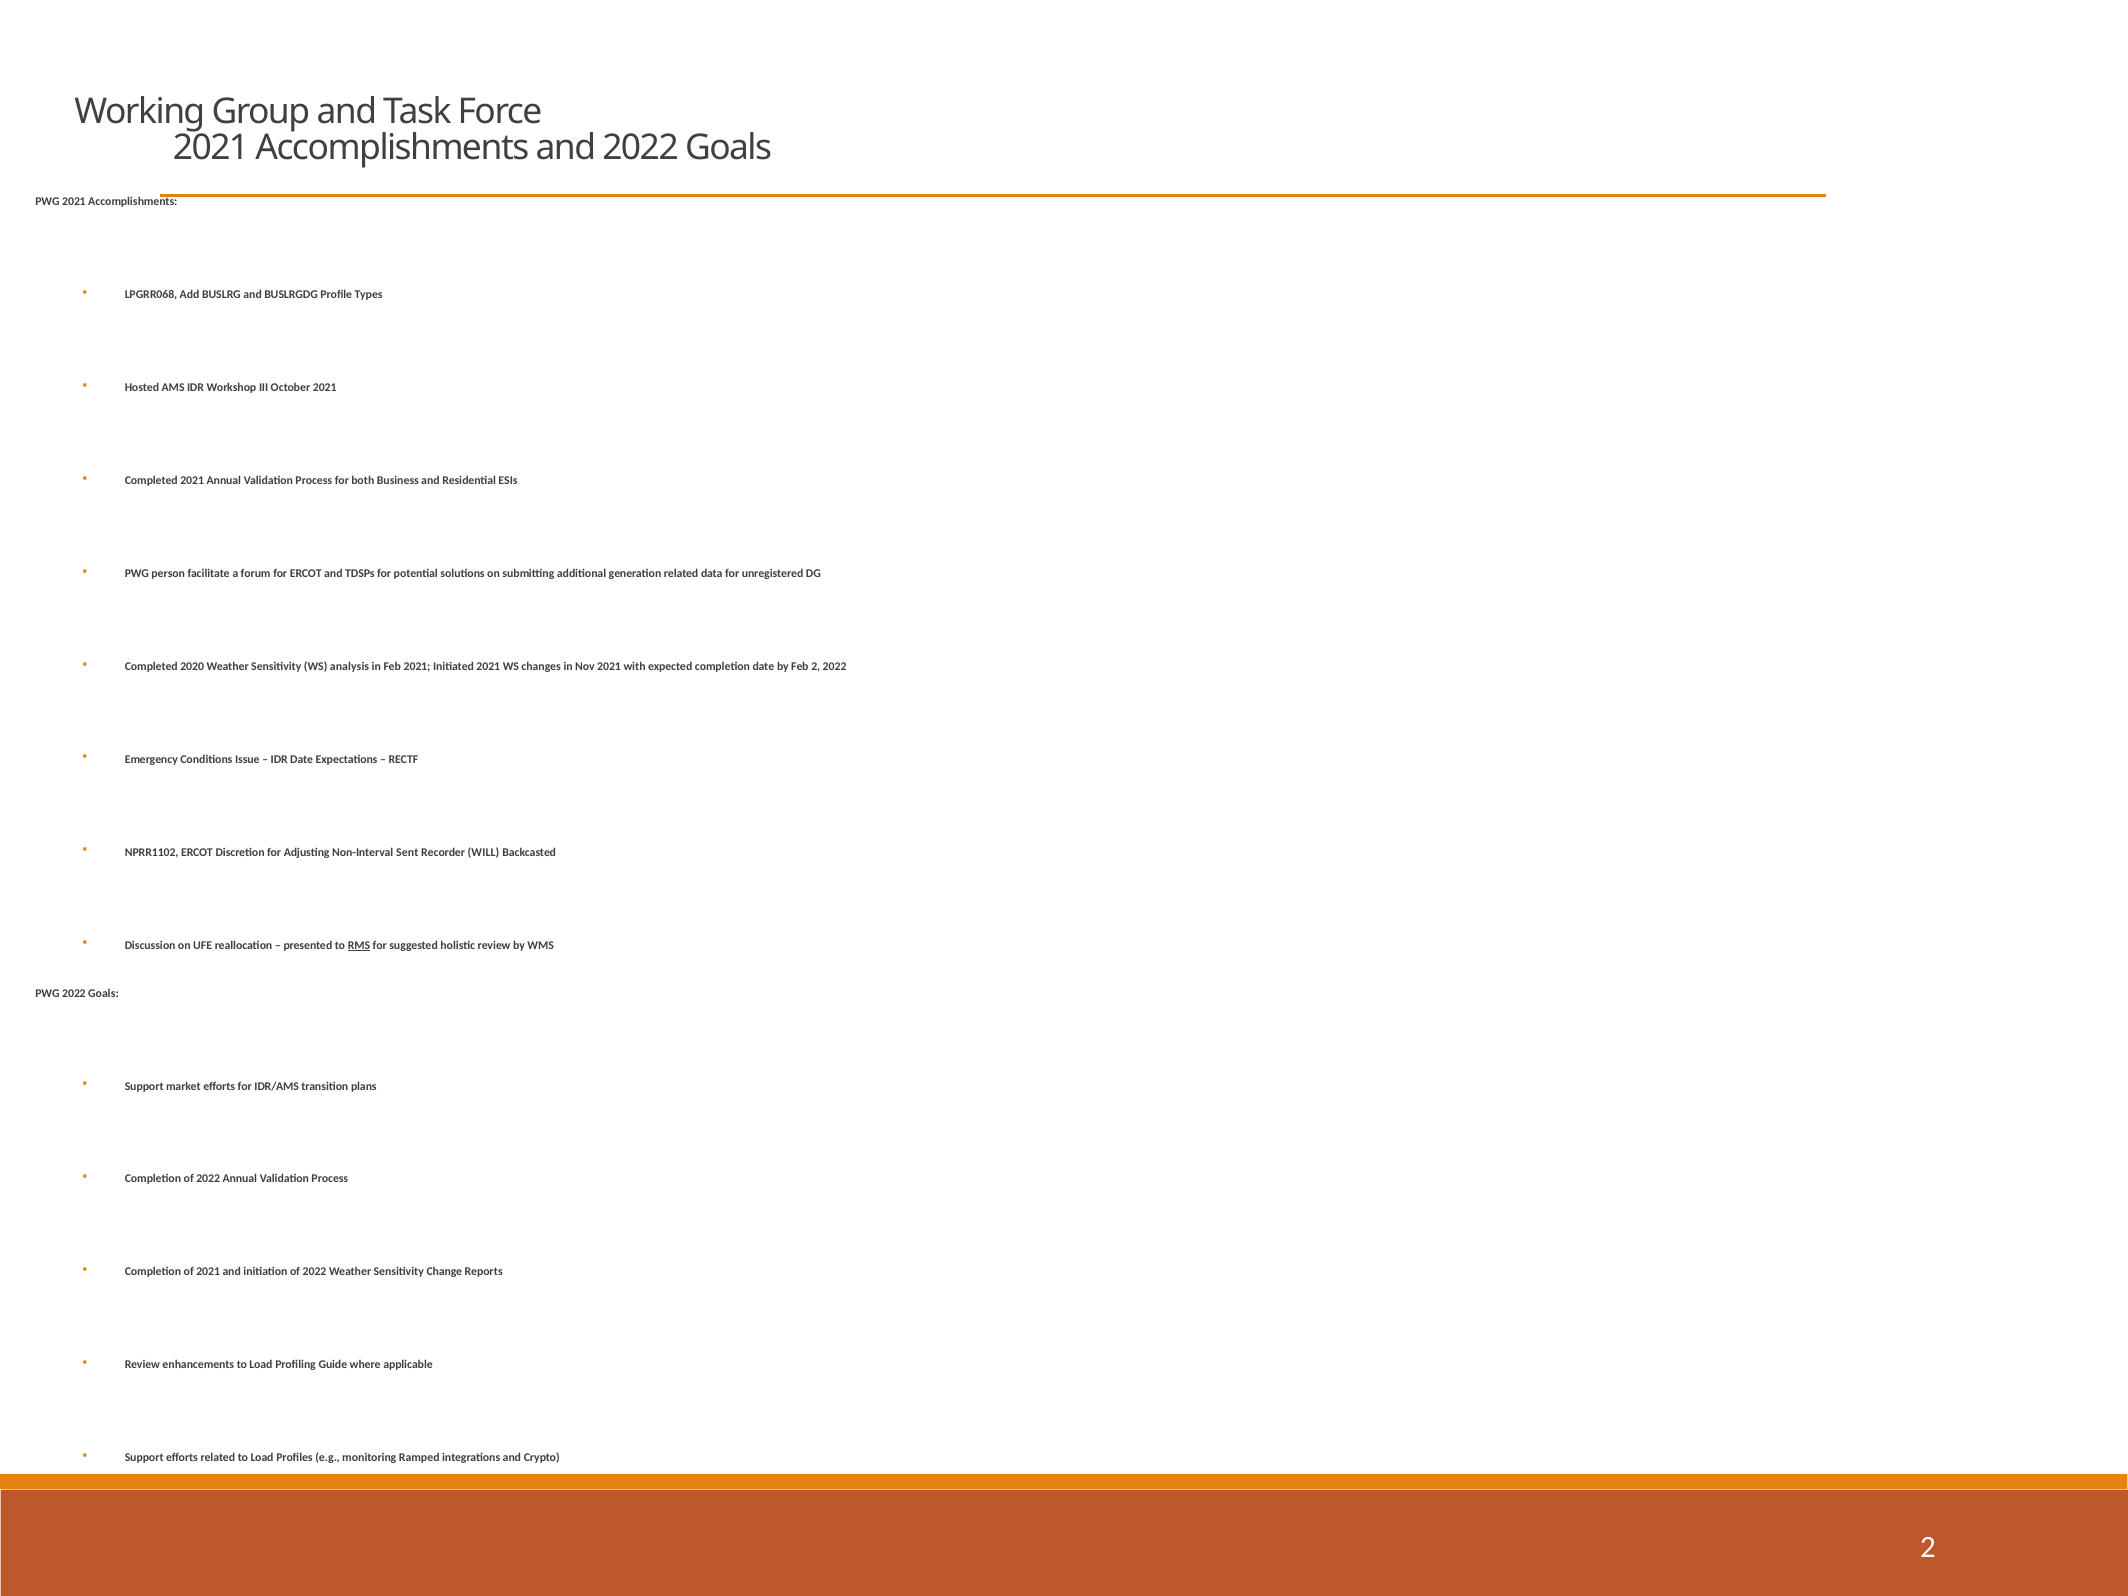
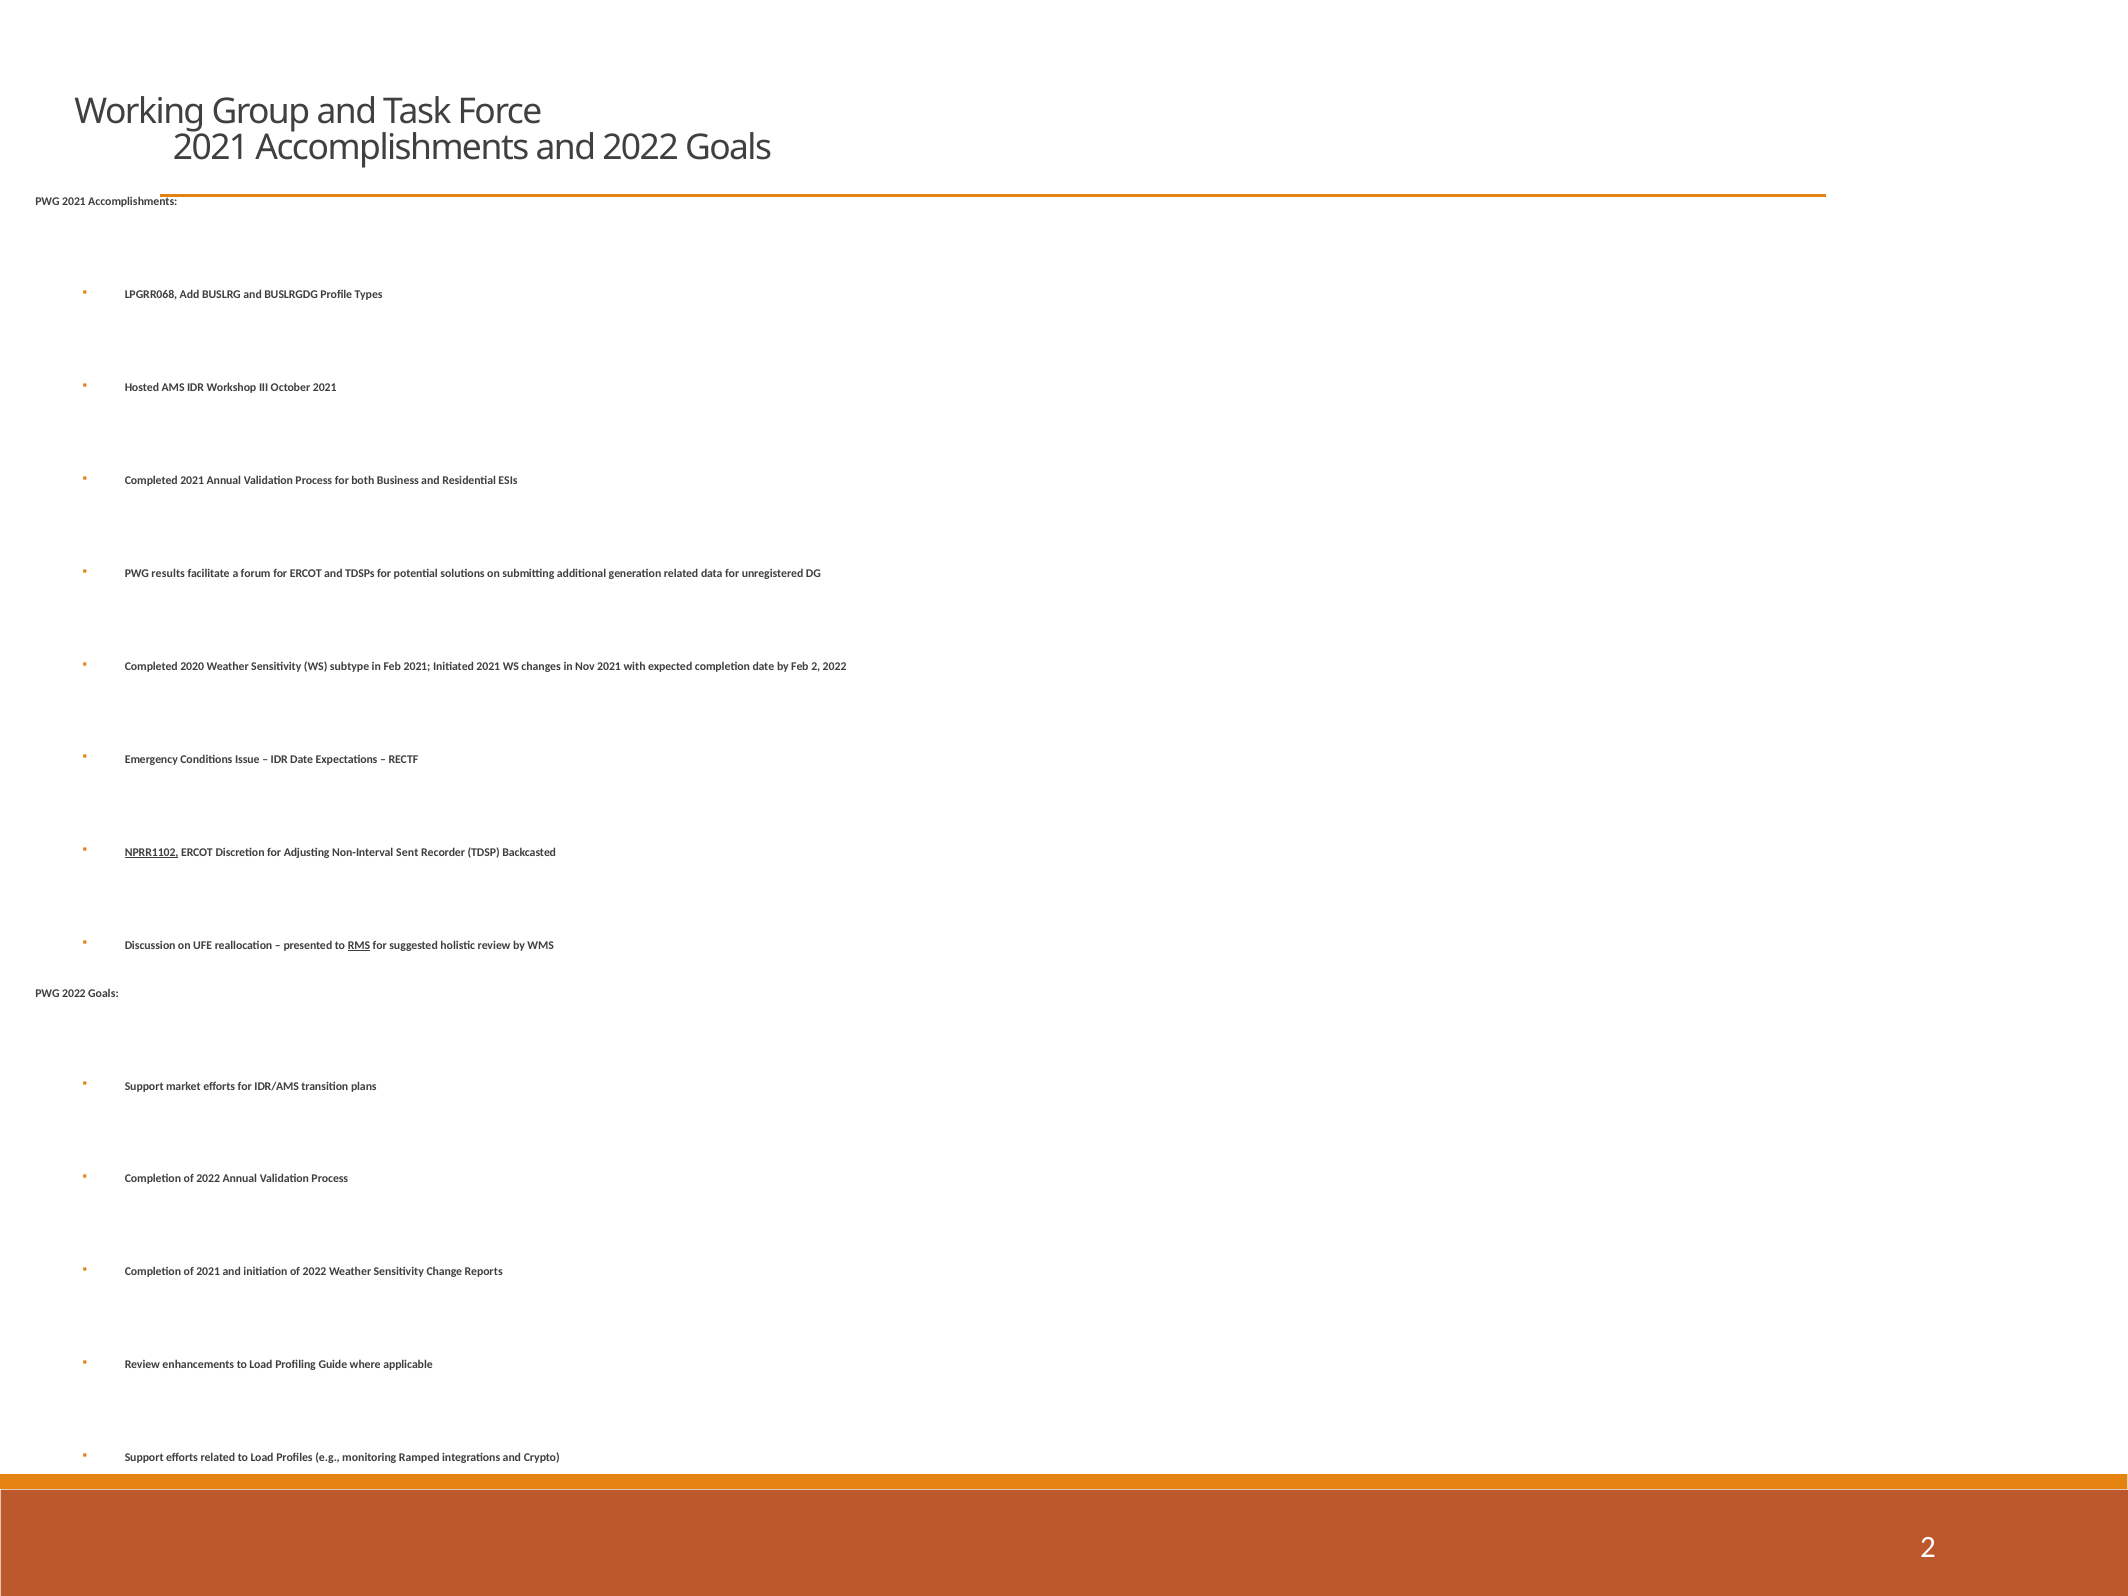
person: person -> results
analysis: analysis -> subtype
NPRR1102 underline: none -> present
WILL: WILL -> TDSP
